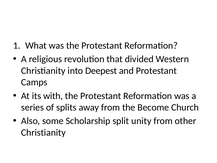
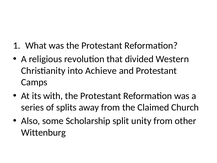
Deepest: Deepest -> Achieve
Become: Become -> Claimed
Christianity at (43, 132): Christianity -> Wittenburg
